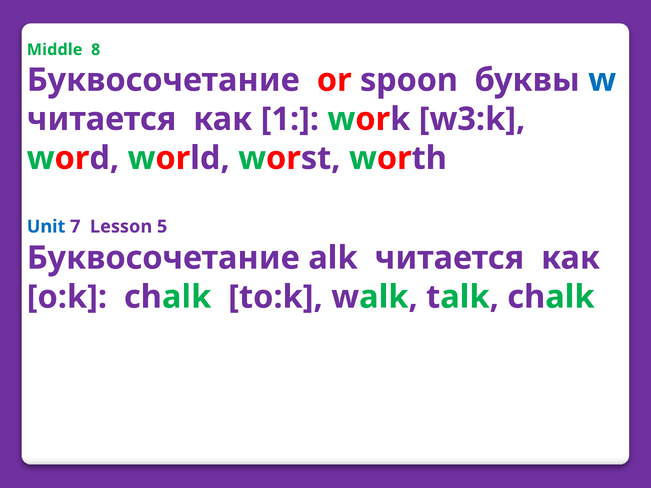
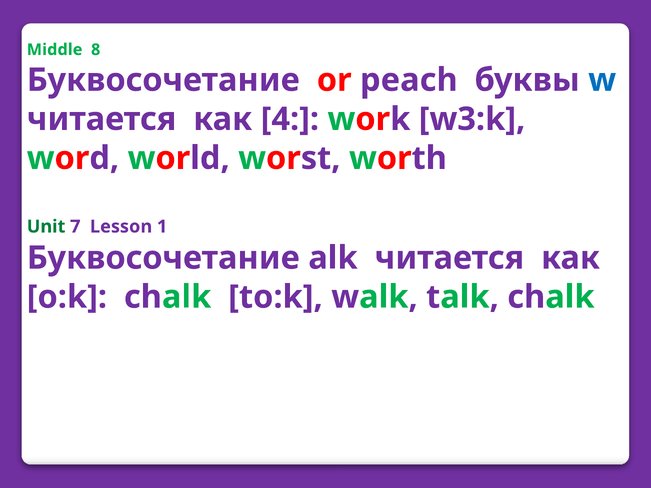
spoon: spoon -> peach
1: 1 -> 4
Unit colour: blue -> green
5: 5 -> 1
